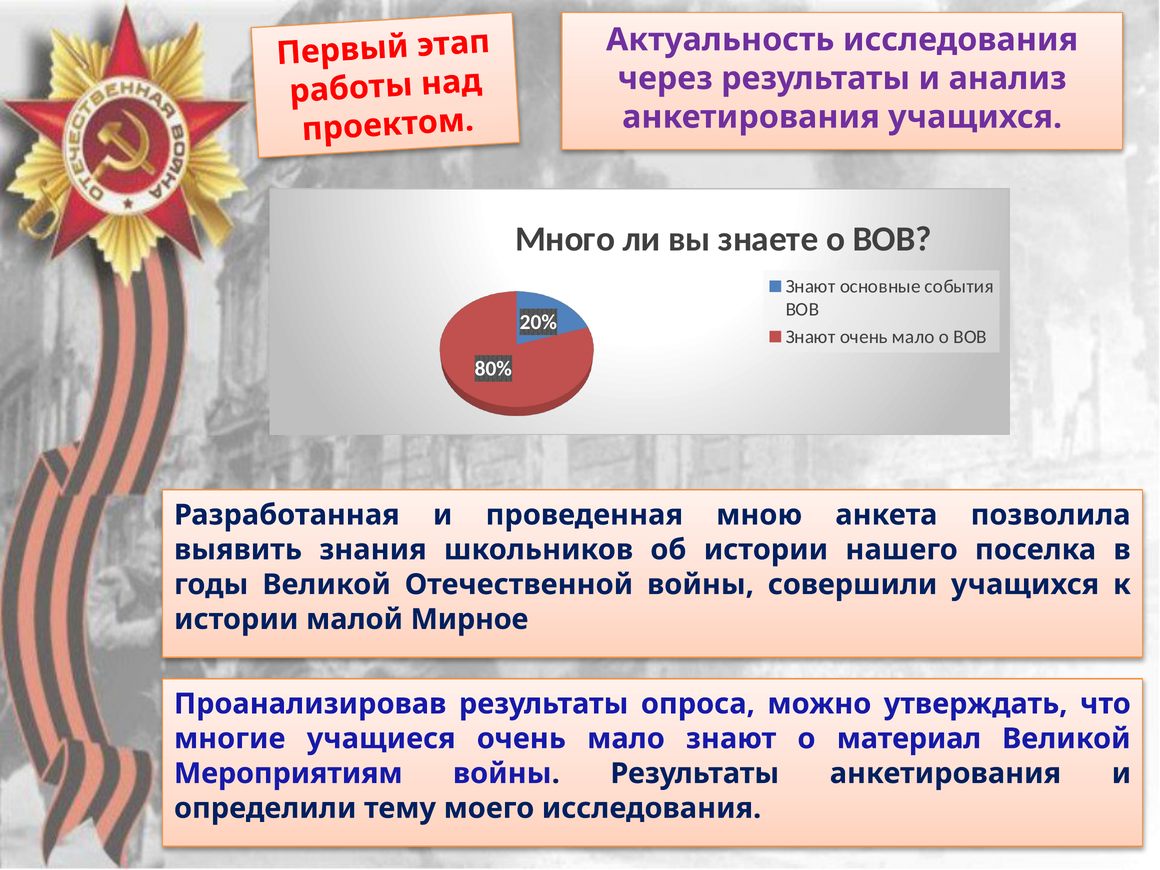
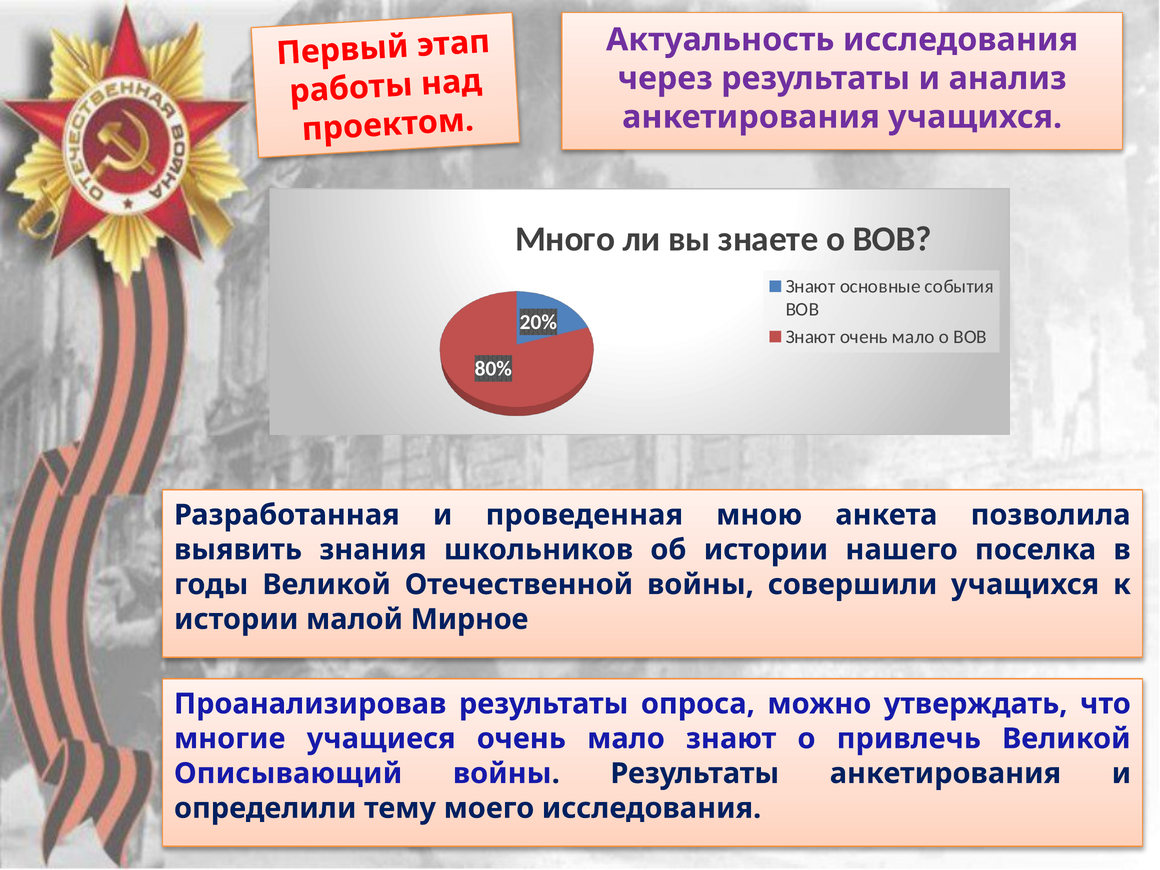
материал: материал -> привлечь
Мероприятиям: Мероприятиям -> Описывающий
